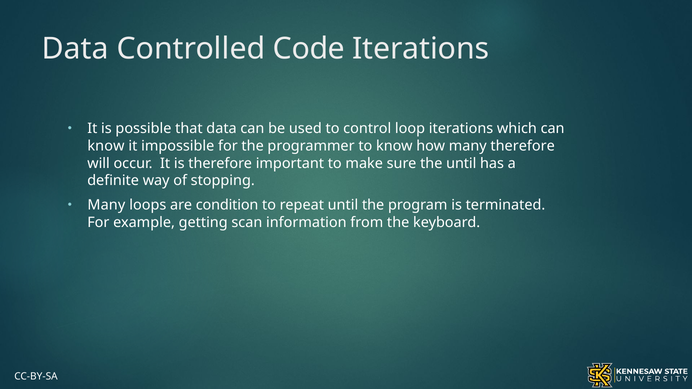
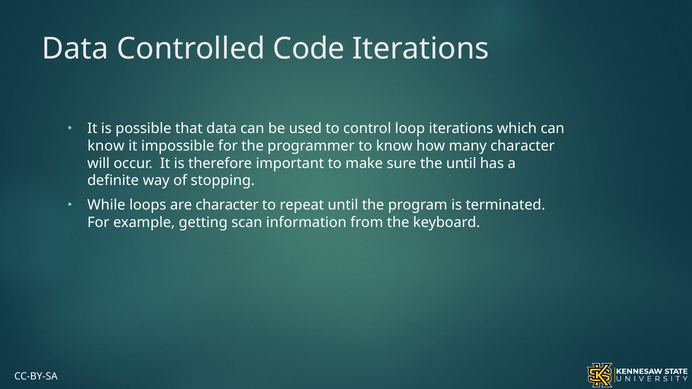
many therefore: therefore -> character
Many at (106, 205): Many -> While
are condition: condition -> character
